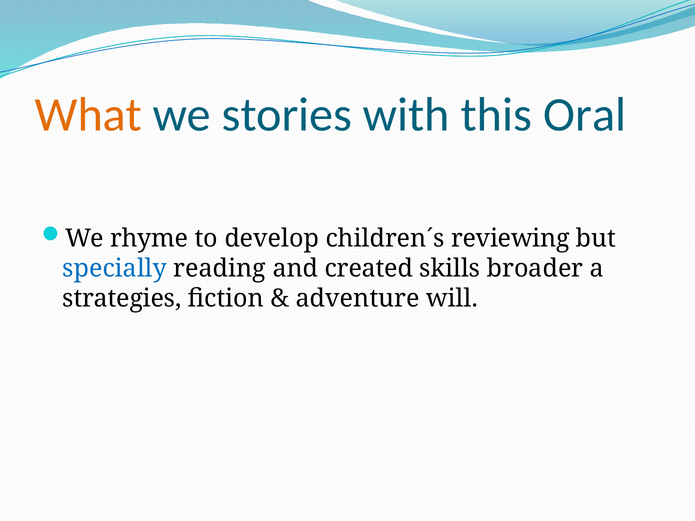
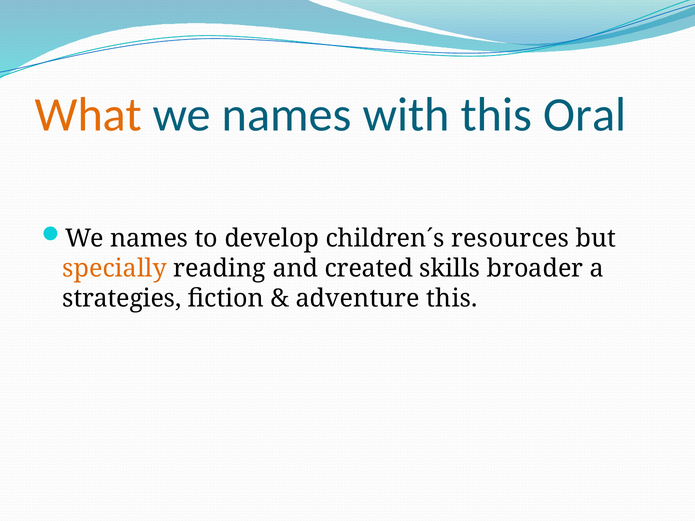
stories at (287, 115): stories -> names
rhyme at (149, 238): rhyme -> names
reviewing: reviewing -> resources
specially colour: blue -> orange
adventure will: will -> this
